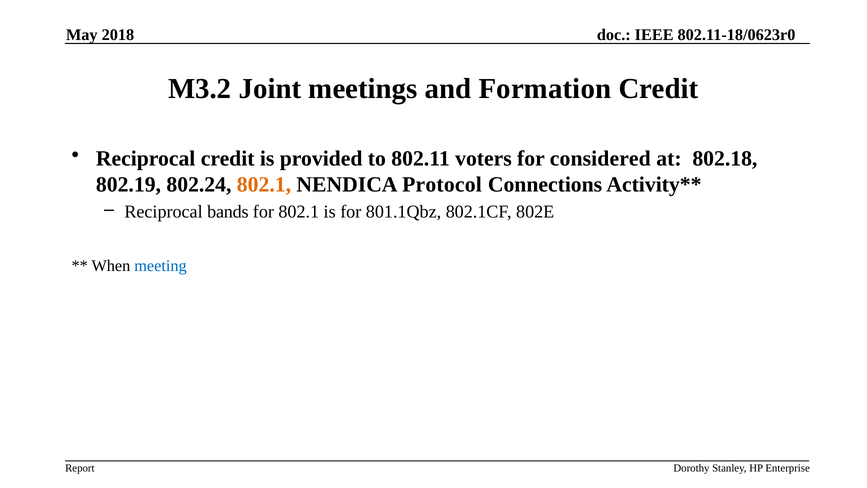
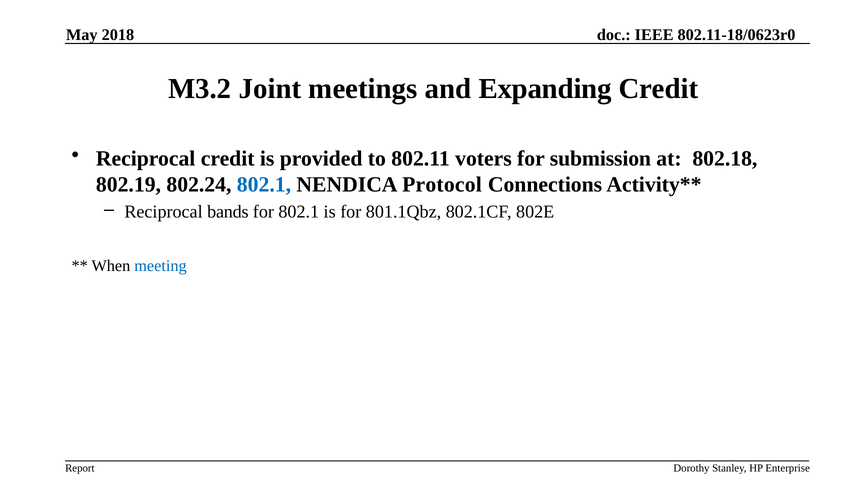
Formation: Formation -> Expanding
considered: considered -> submission
802.1 at (264, 185) colour: orange -> blue
